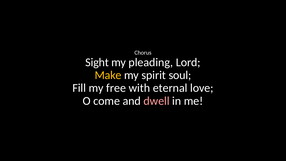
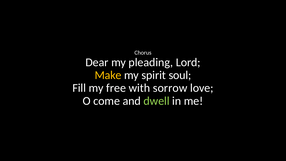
Sight: Sight -> Dear
eternal: eternal -> sorrow
dwell colour: pink -> light green
